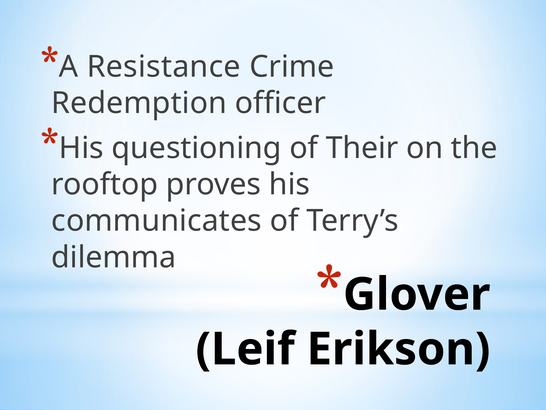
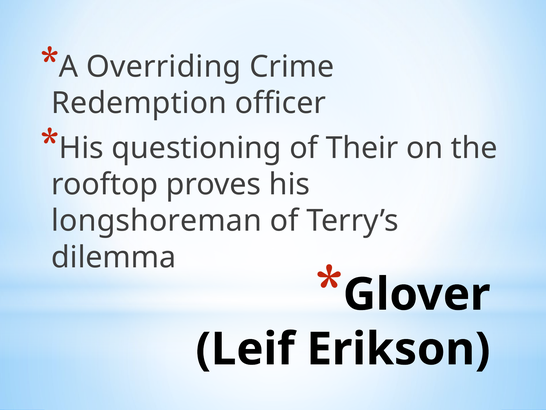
Resistance: Resistance -> Overriding
communicates: communicates -> longshoreman
